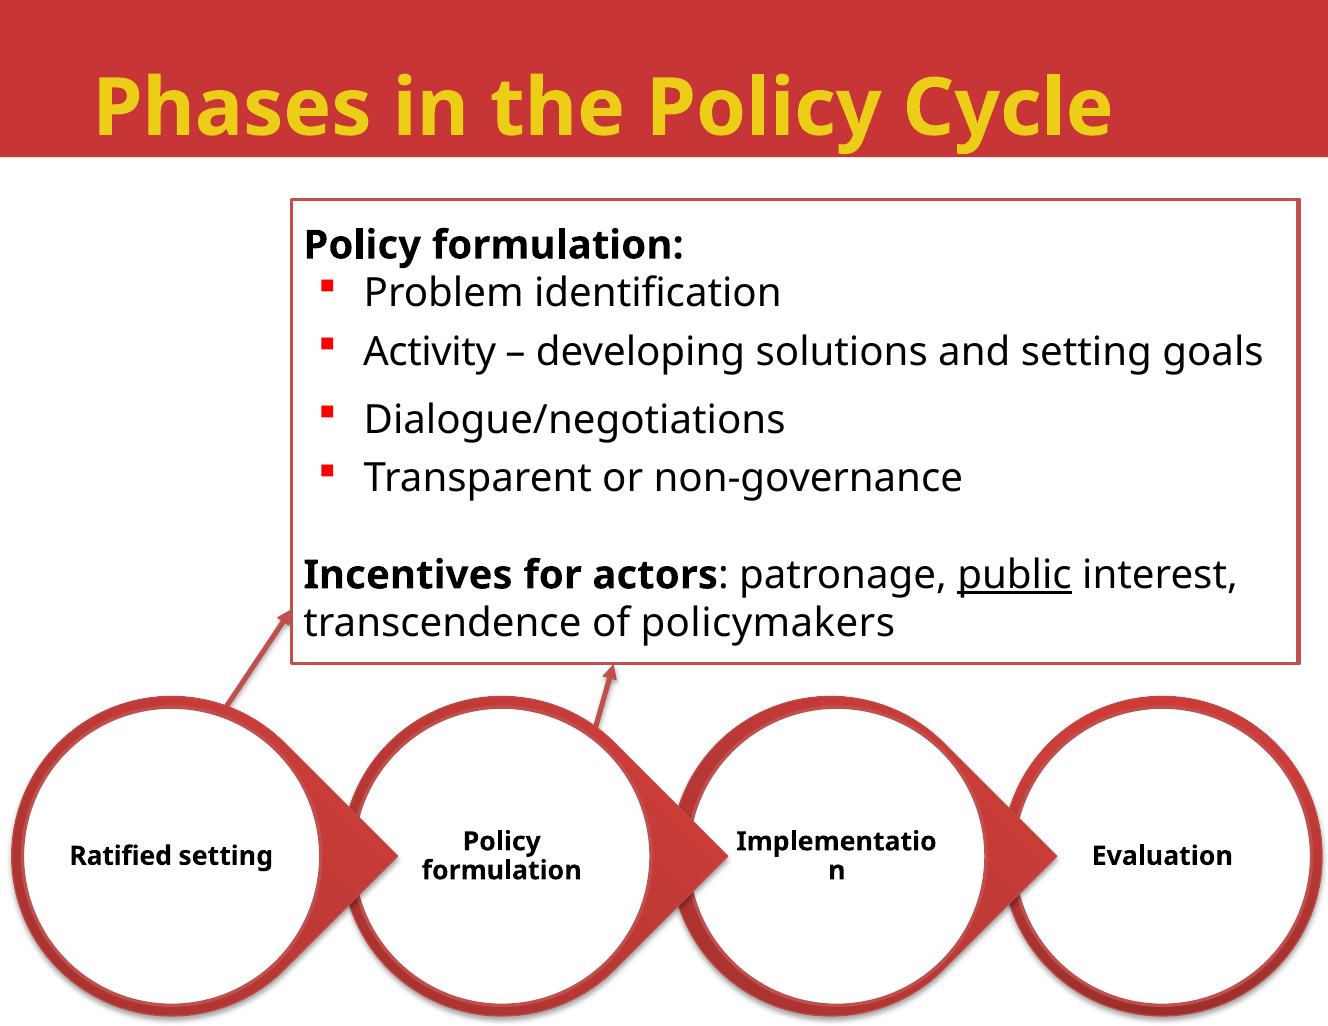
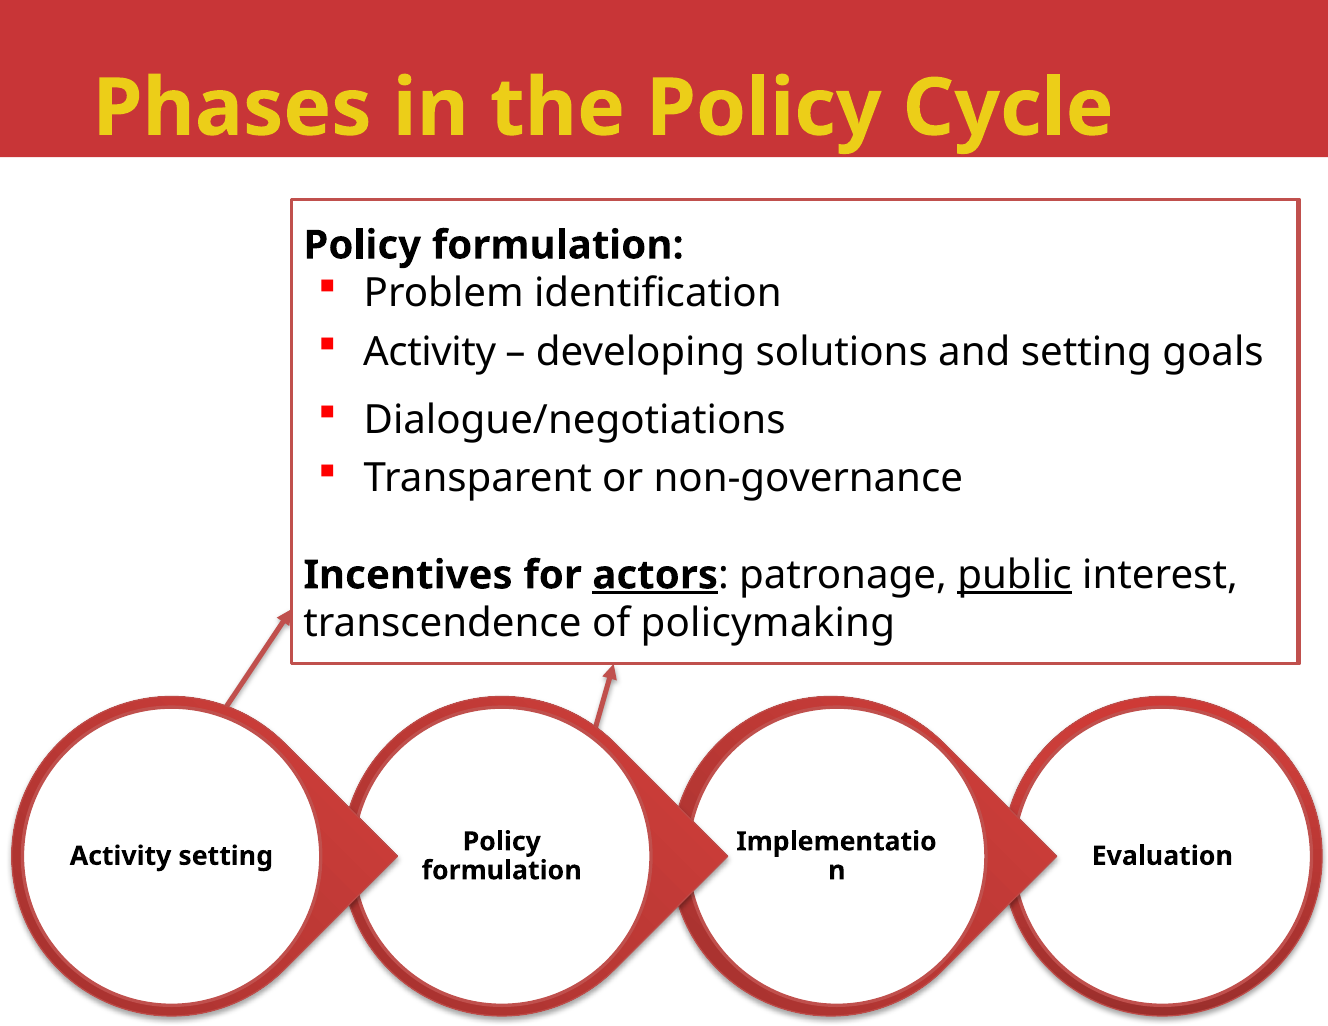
actors underline: none -> present
of policymakers: policymakers -> policymaking
Ratified at (121, 856): Ratified -> Activity
